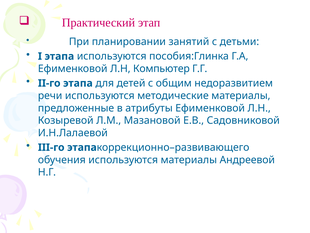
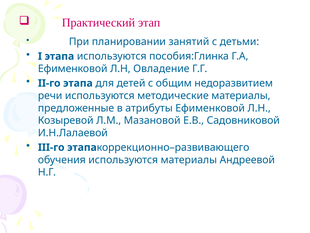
Компьютер: Компьютер -> Овладение
